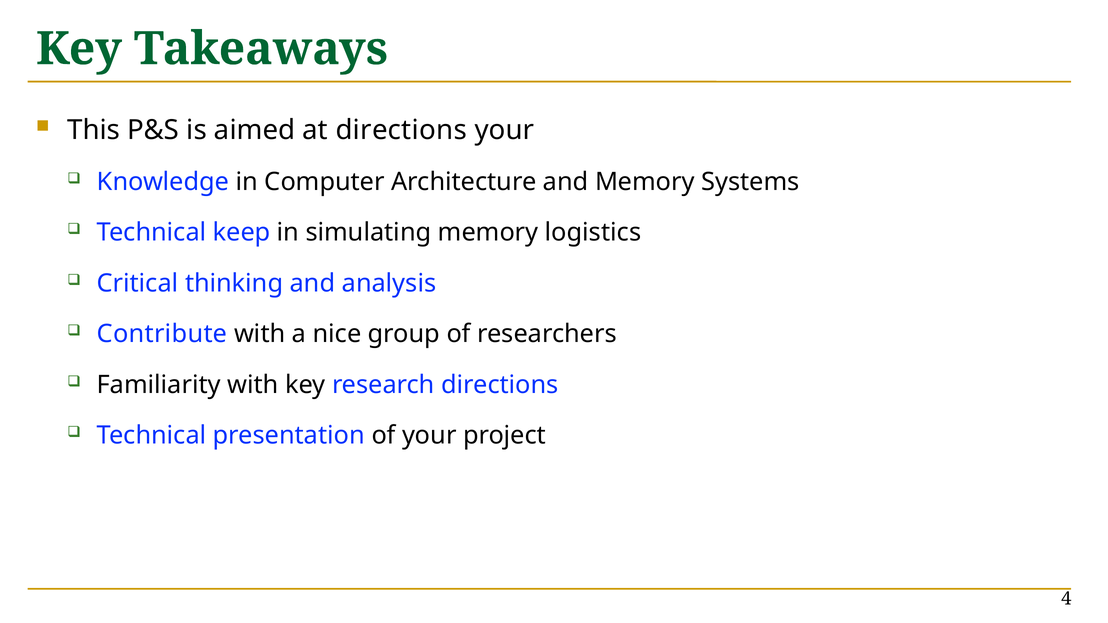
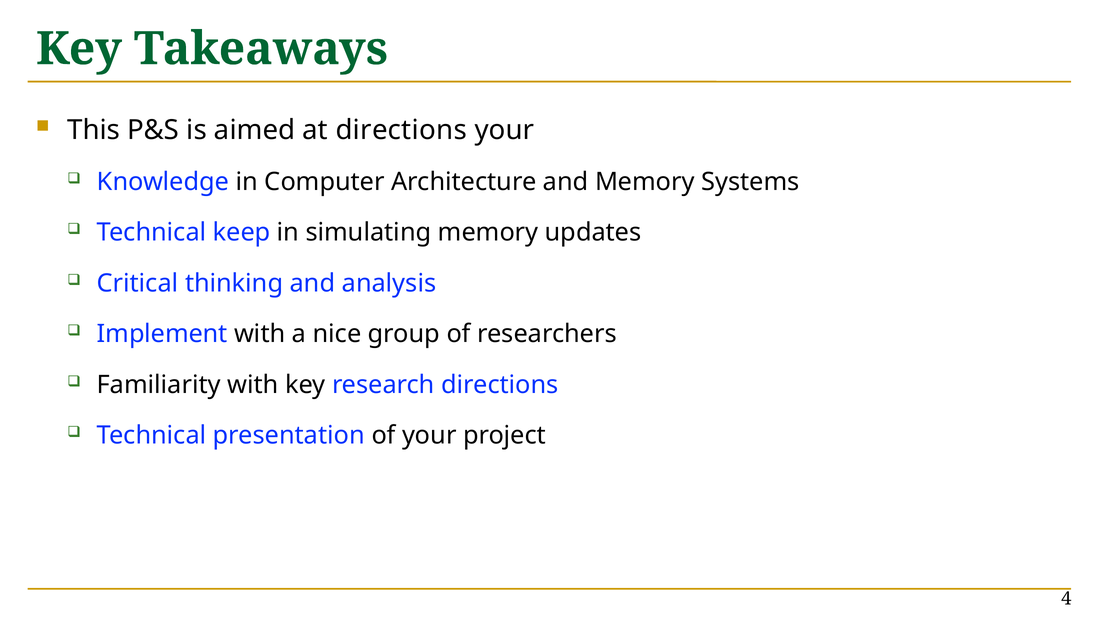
logistics: logistics -> updates
Contribute: Contribute -> Implement
